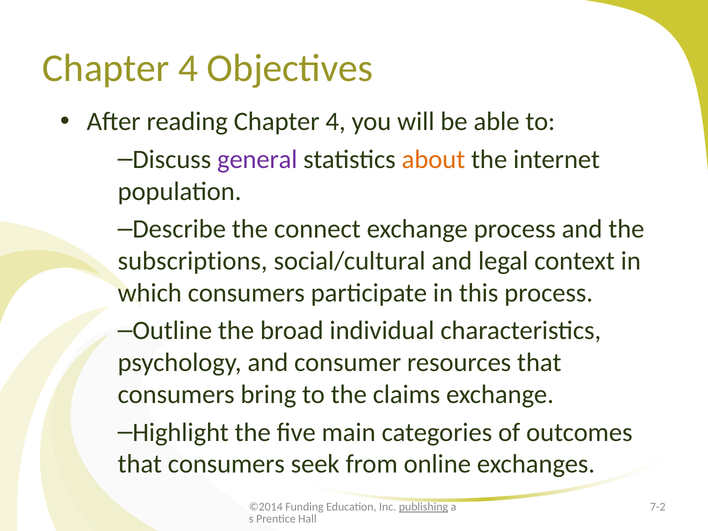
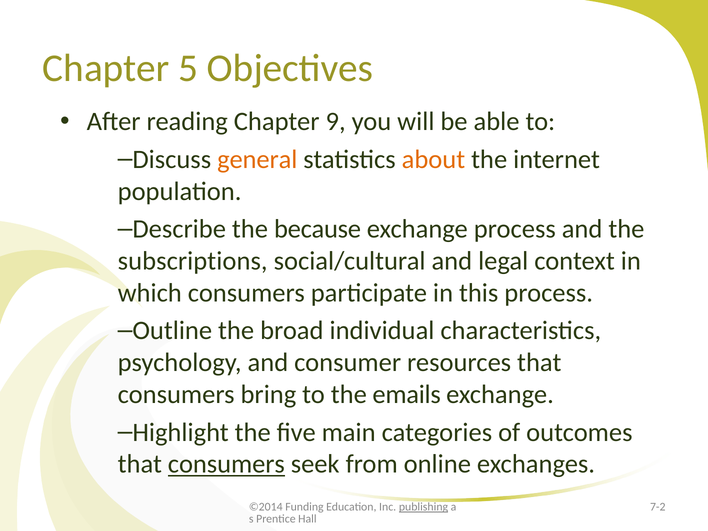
4 at (188, 68): 4 -> 5
reading Chapter 4: 4 -> 9
general colour: purple -> orange
connect: connect -> because
claims: claims -> emails
consumers at (226, 464) underline: none -> present
